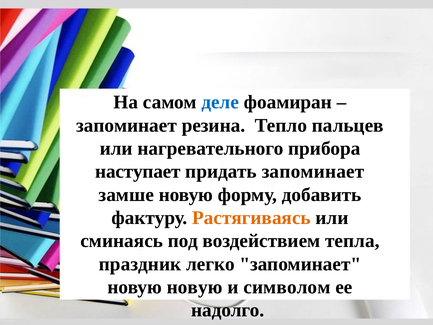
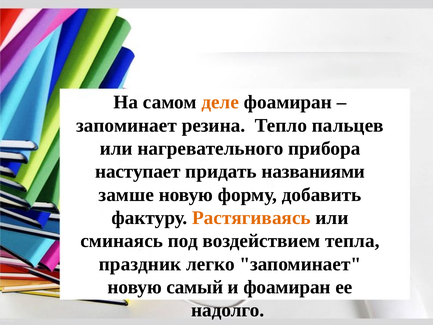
деле colour: blue -> orange
придать запоминает: запоминает -> названиями
новую новую: новую -> самый
и символом: символом -> фоамиран
